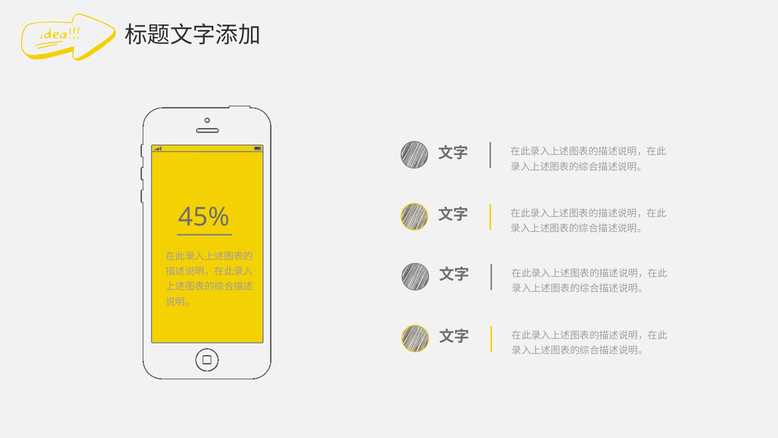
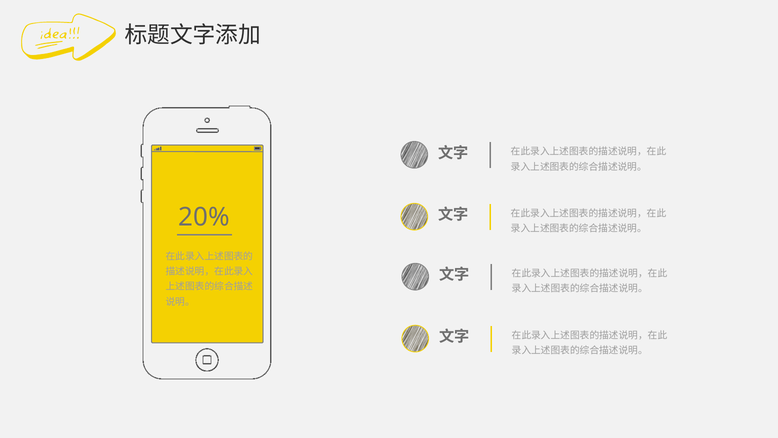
45%: 45% -> 20%
